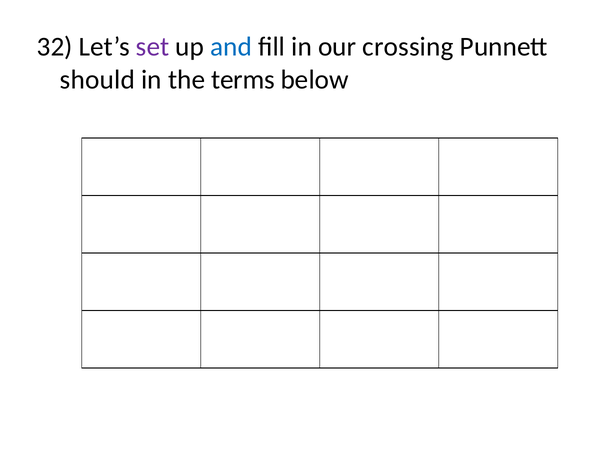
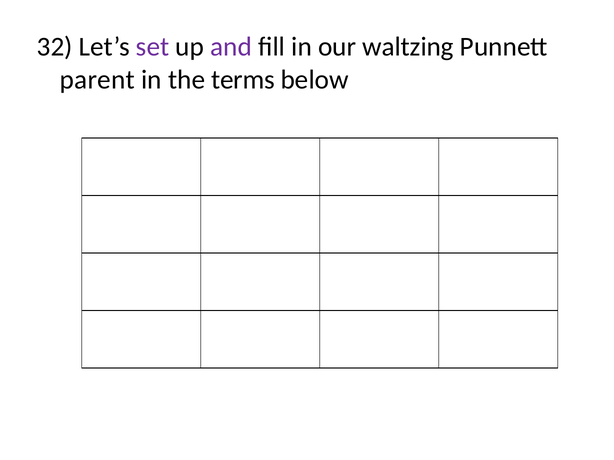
and colour: blue -> purple
crossing: crossing -> waltzing
should: should -> parent
